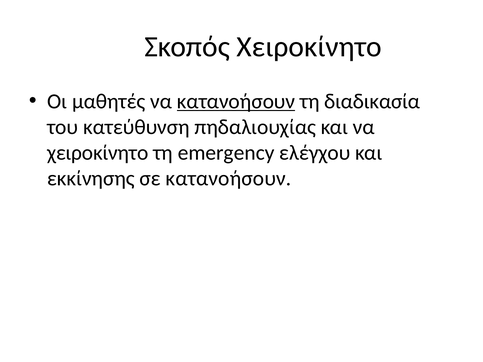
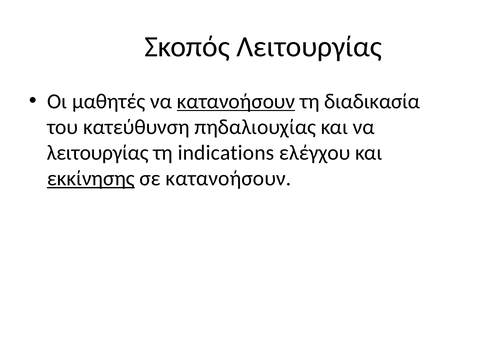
Χειροκίνητο at (309, 47): Χειροκίνητο -> Λειτουργίας
χειροκίνητο at (98, 153): χειροκίνητο -> λειτουργίας
emergency: emergency -> indications
εκκίνησης underline: none -> present
